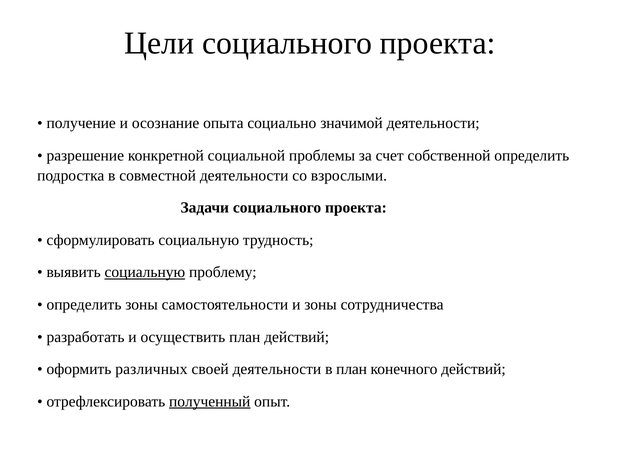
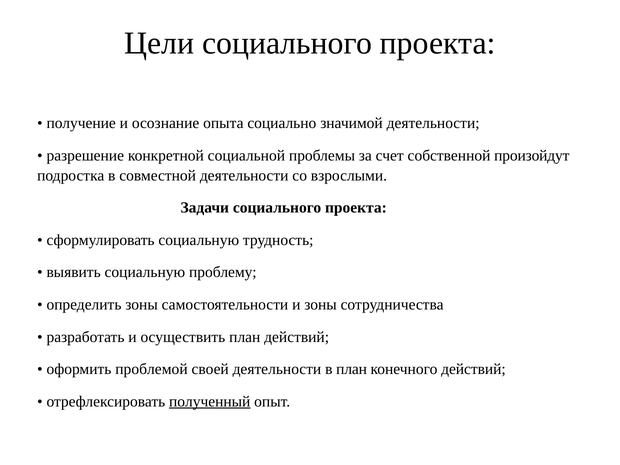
собственной определить: определить -> произойдут
социальную at (145, 272) underline: present -> none
различных: различных -> проблемой
